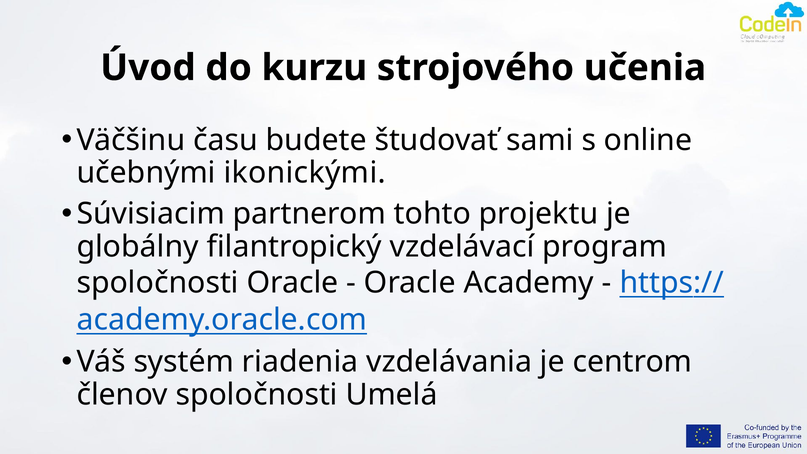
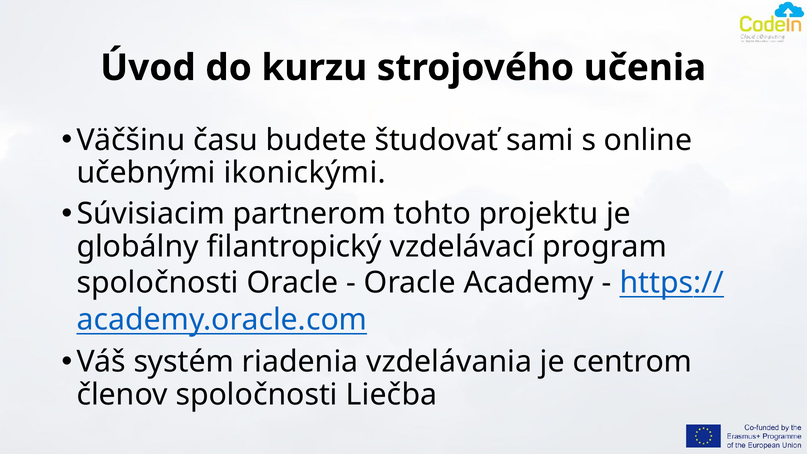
Umelá: Umelá -> Liečba
